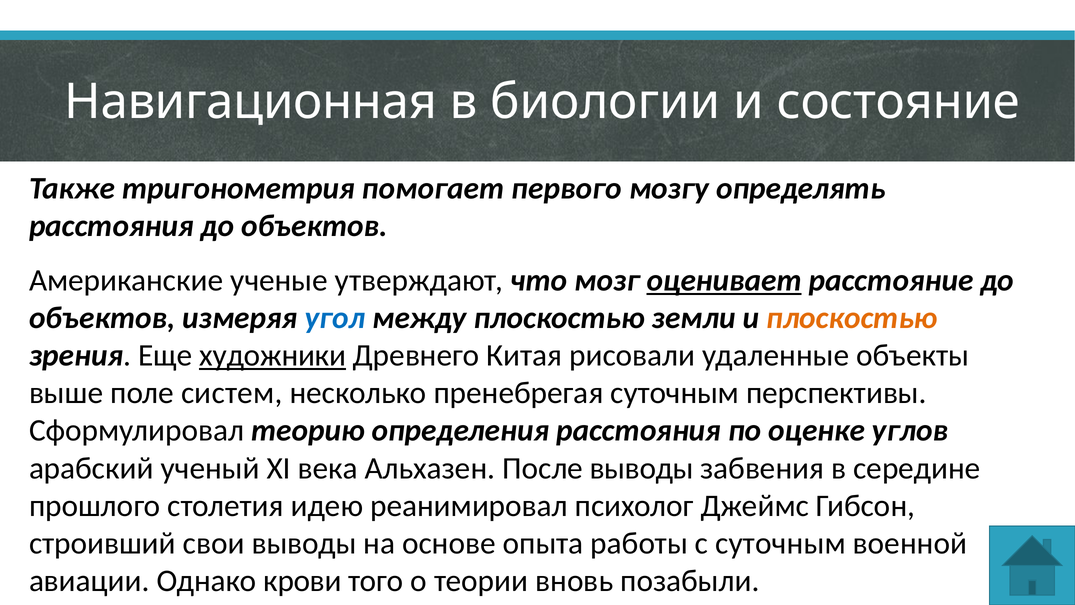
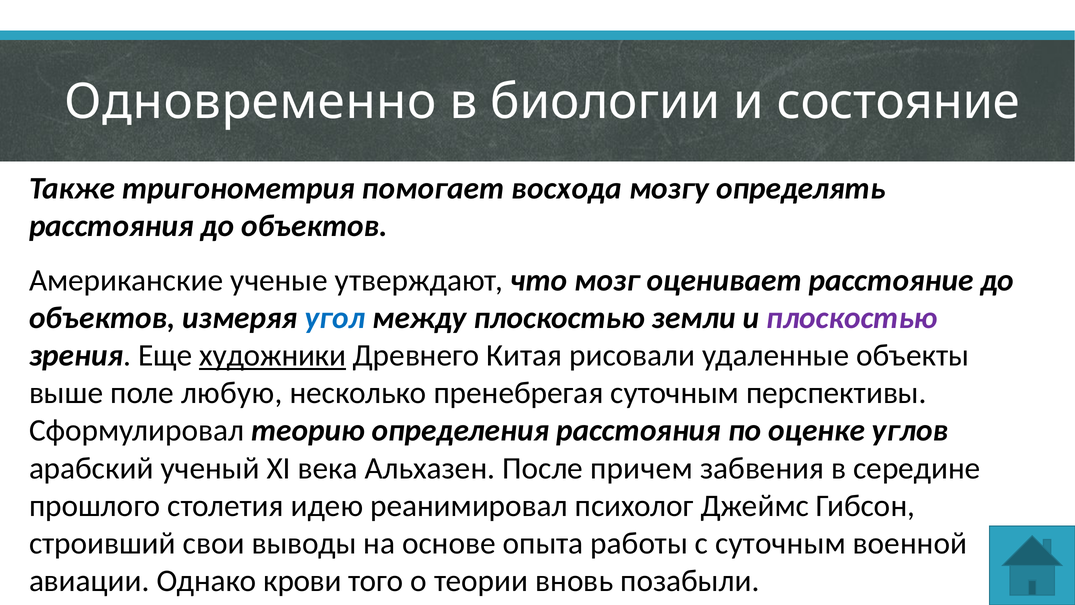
Навигационная: Навигационная -> Одновременно
первого: первого -> восхода
оценивает underline: present -> none
плоскостью at (852, 318) colour: orange -> purple
систем: систем -> любую
После выводы: выводы -> причем
